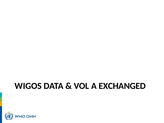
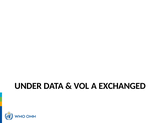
WIGOS: WIGOS -> UNDER
